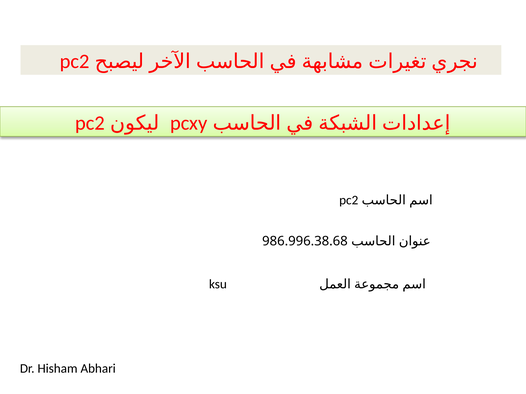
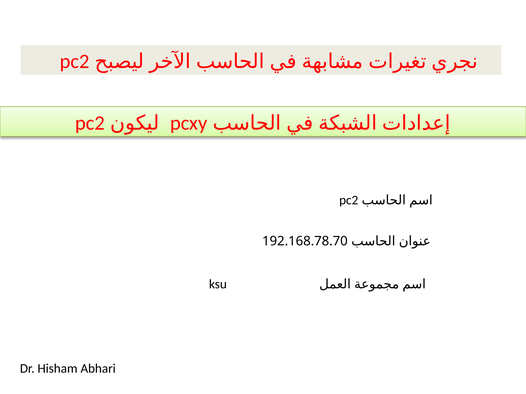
986.996.38.68: 986.996.38.68 -> 192.168.78.70
